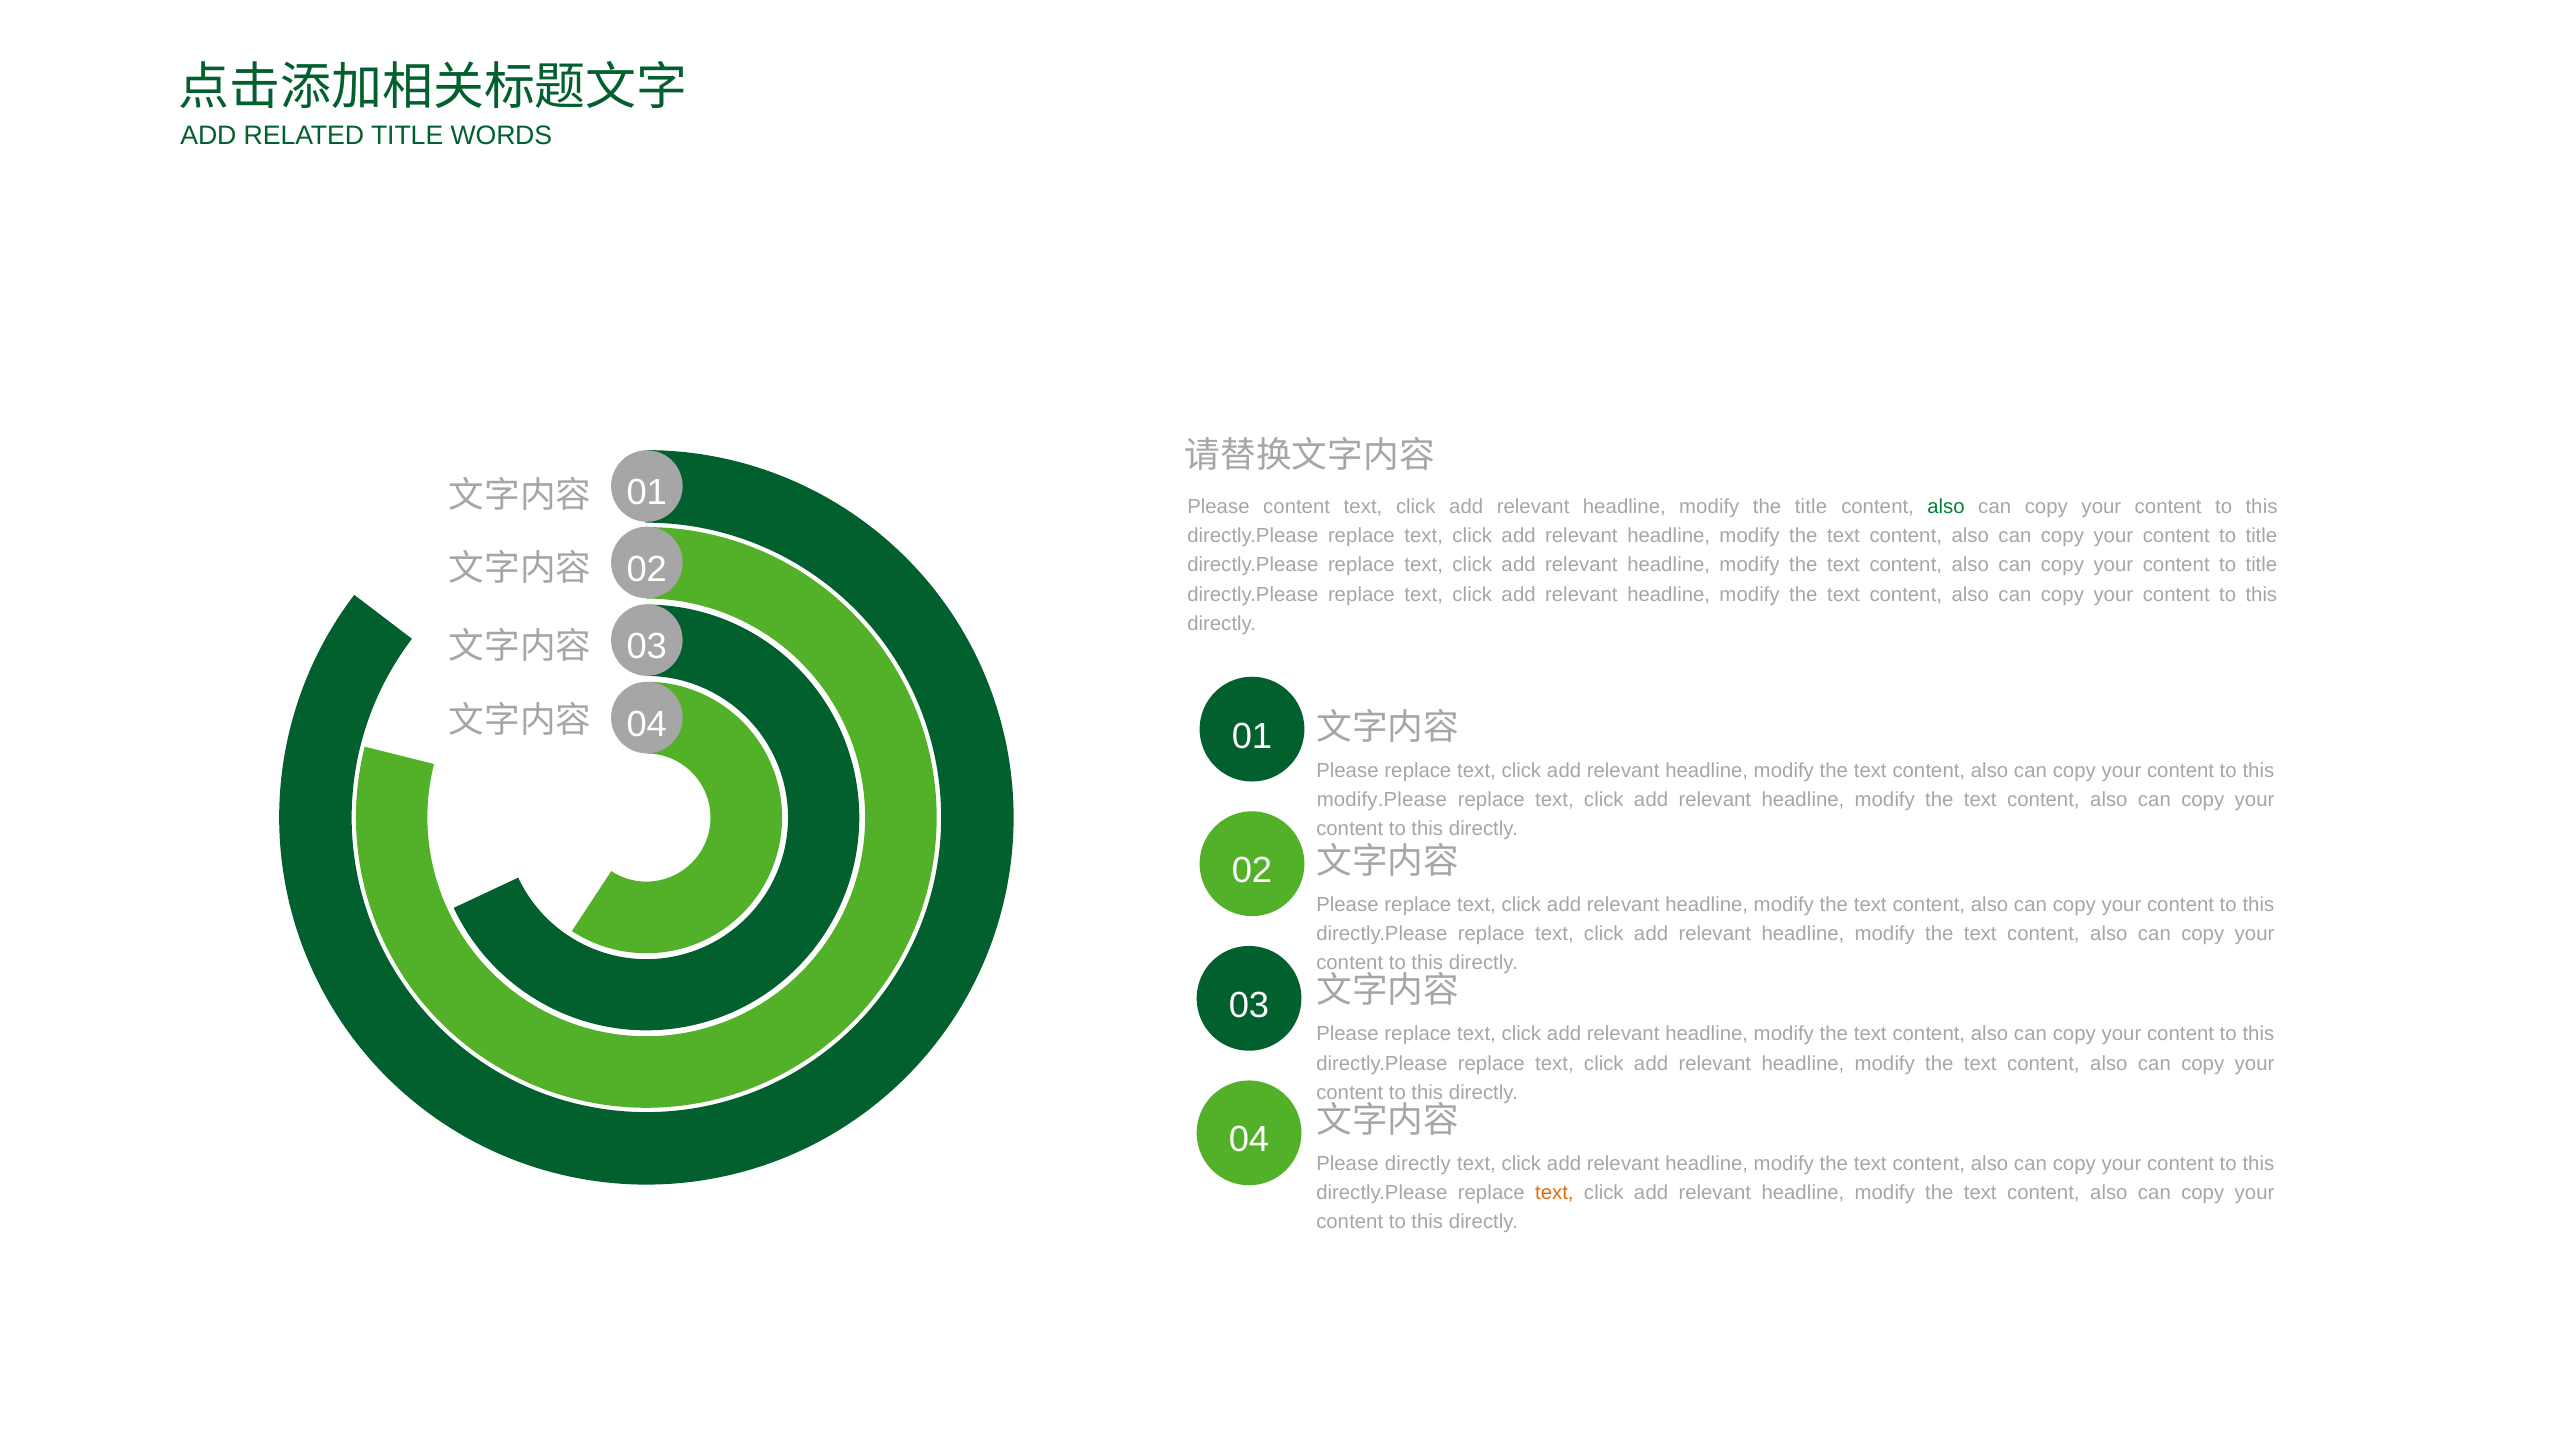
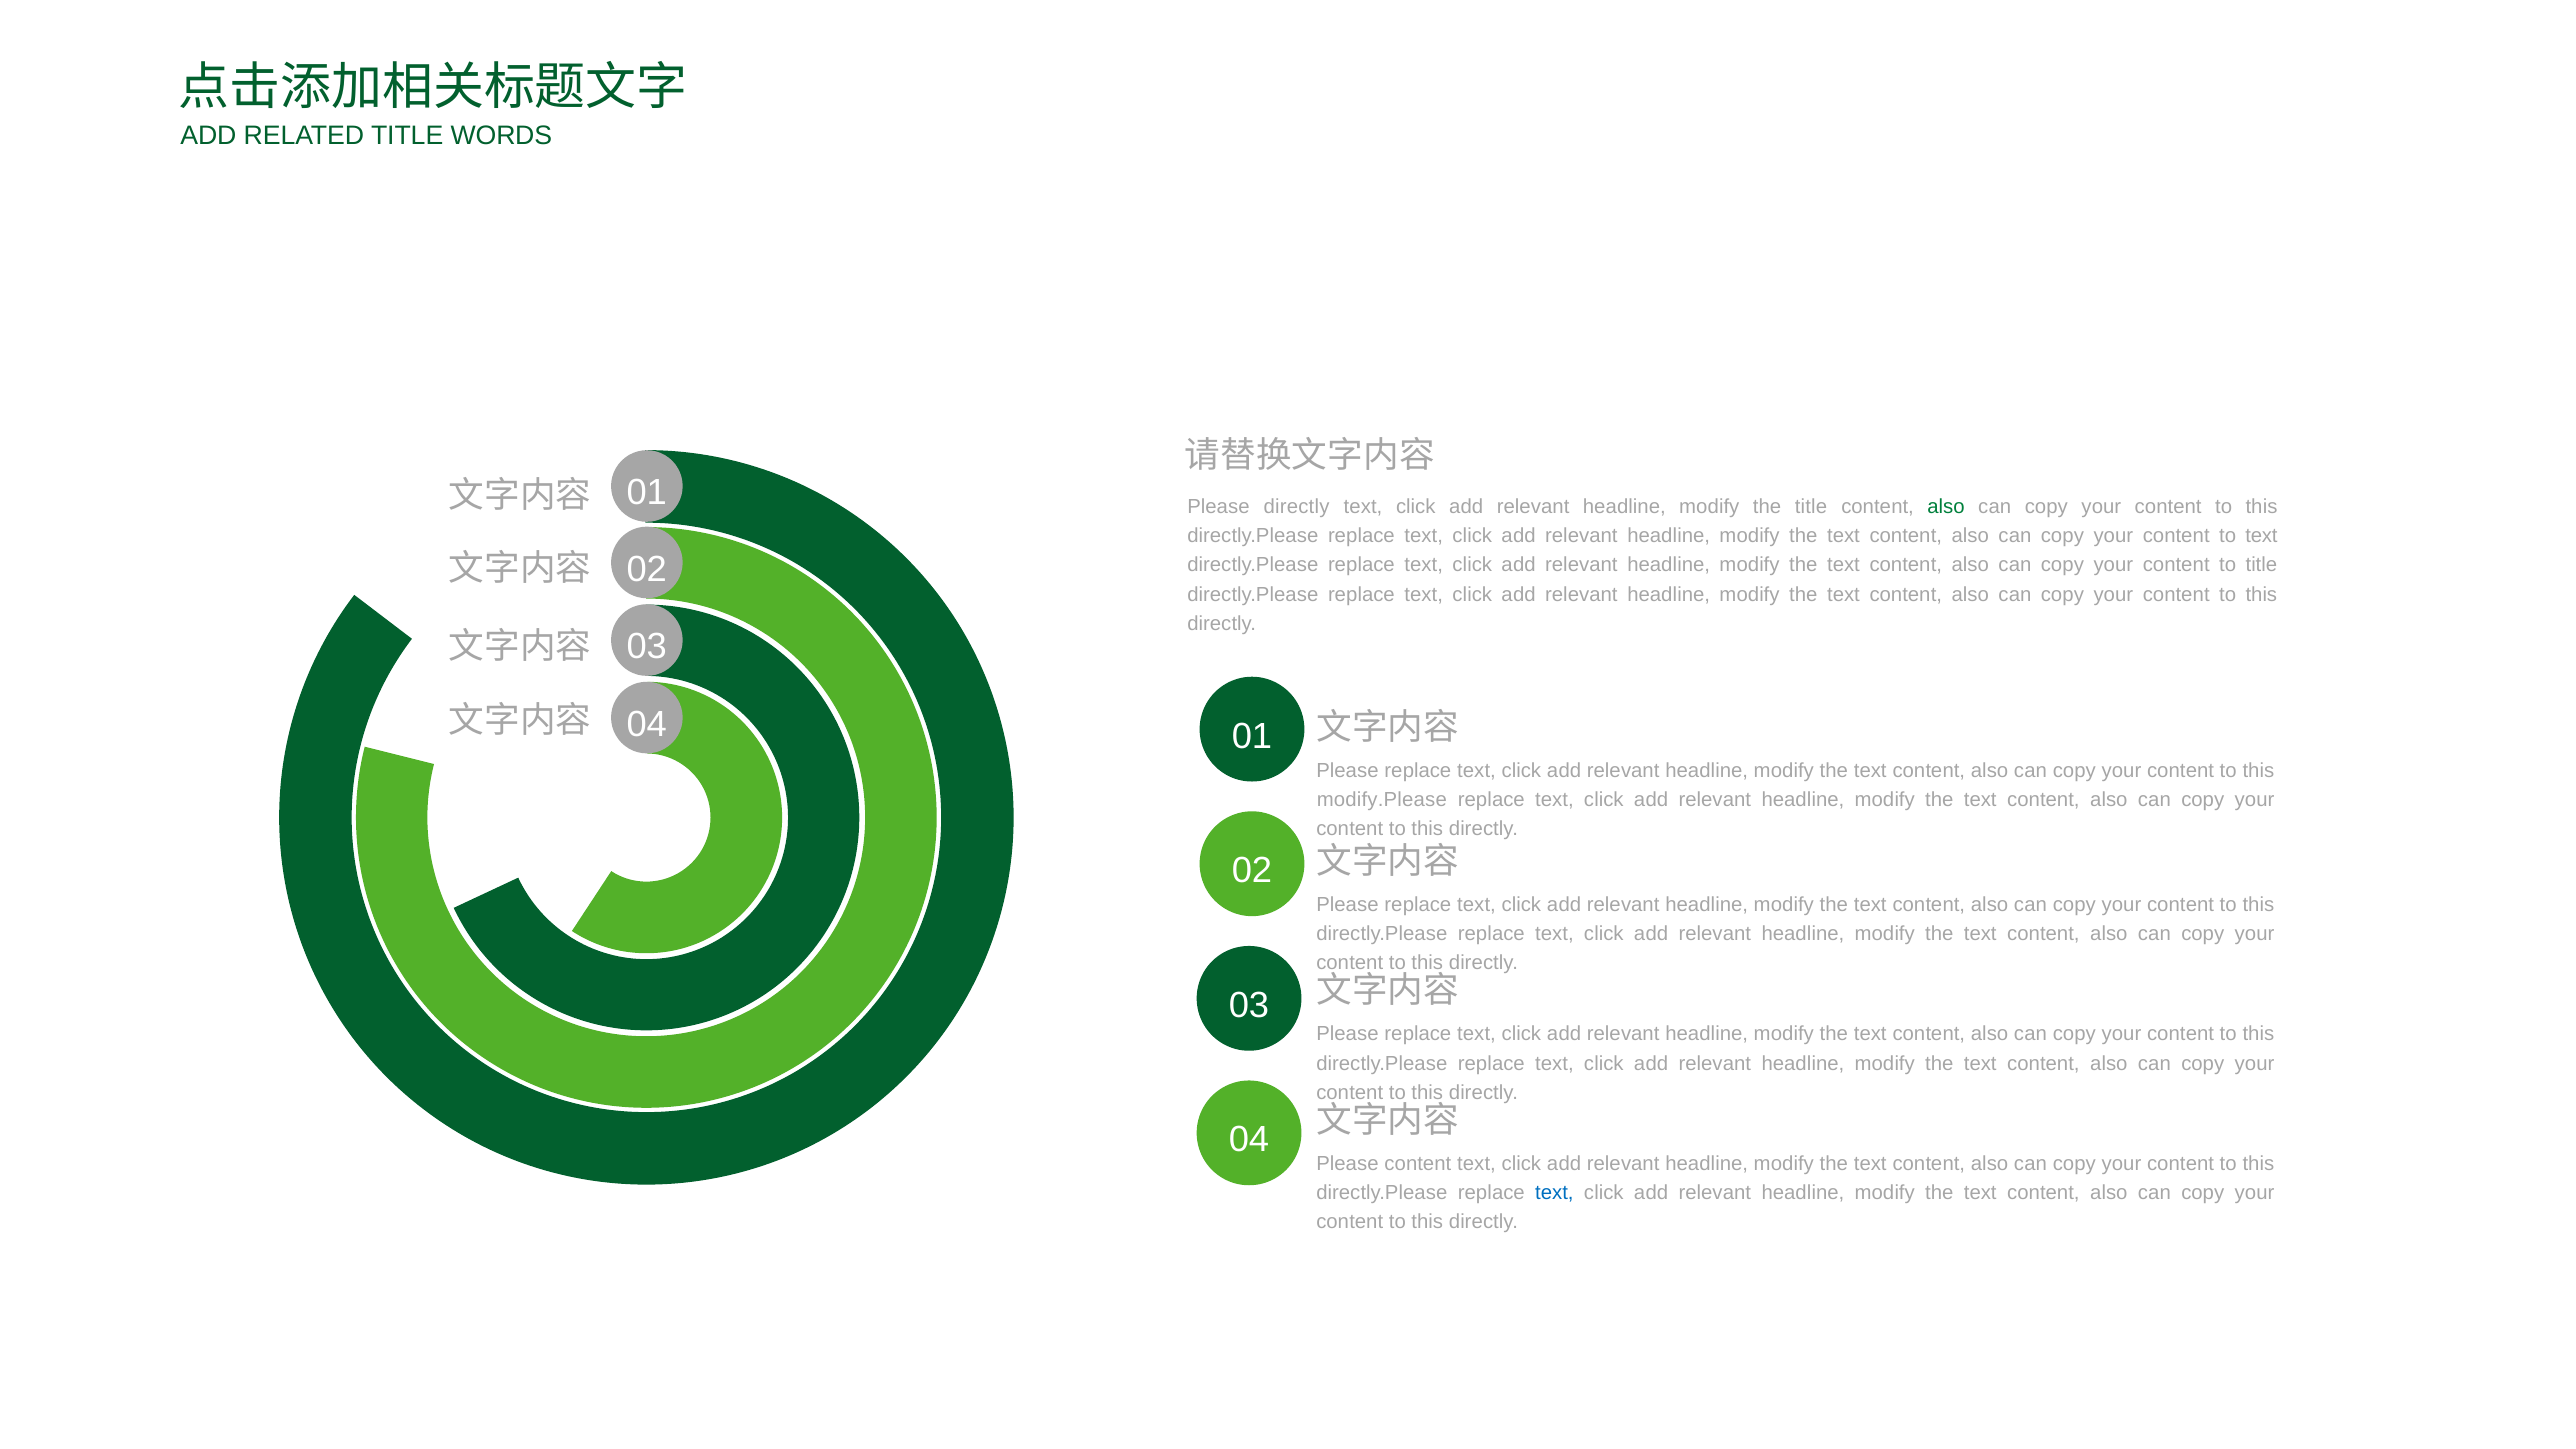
Please content: content -> directly
title at (2261, 536): title -> text
Please directly: directly -> content
text at (1554, 1193) colour: orange -> blue
